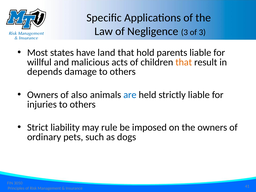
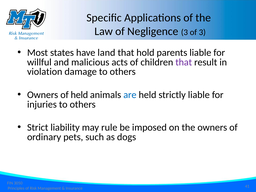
that at (184, 62) colour: orange -> purple
depends: depends -> violation
of also: also -> held
